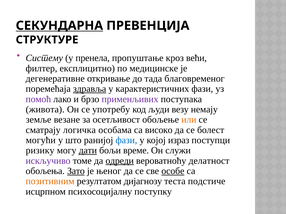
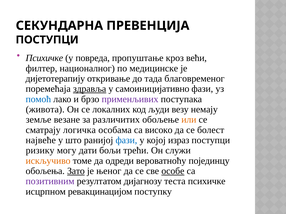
СЕКУНДАРНА underline: present -> none
СТРУКТУРЕ at (47, 40): СТРУКТУРЕ -> ПОСТУПЦИ
Систему at (44, 58): Систему -> Психичке
пренела: пренела -> повреда
експлицитно: експлицитно -> националног
дегенеративне: дегенеративне -> дијетотерапију
карактеристичних: карактеристичних -> самоиницијативно
помоћ colour: purple -> blue
употребу: употребу -> локалних
осетљивост: осетљивост -> различитих
могући: могући -> највеће
дати underline: present -> none
време: време -> трећи
искључиво colour: purple -> orange
одреди underline: present -> none
делатност: делатност -> појединцу
позитивним colour: orange -> purple
теста подстиче: подстиче -> психичке
психосоцијалну: психосоцијалну -> ревакцинацијом
